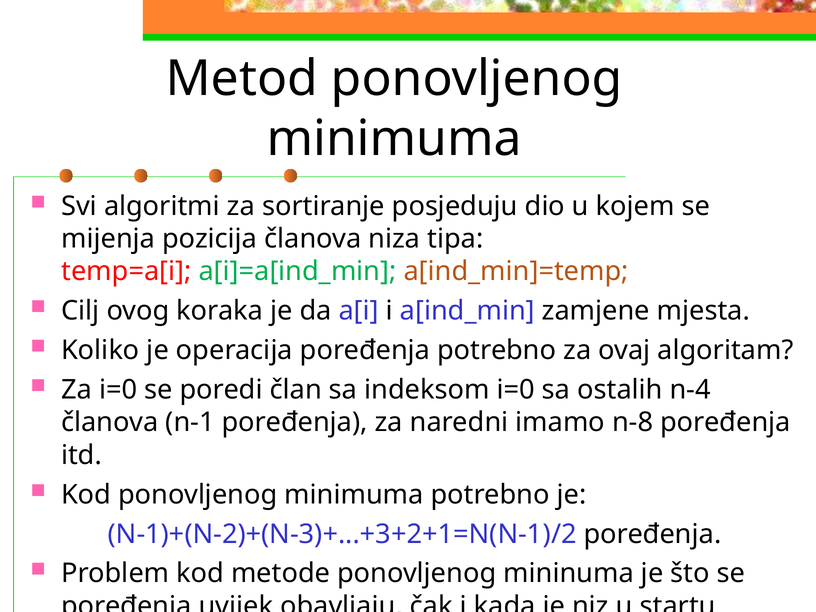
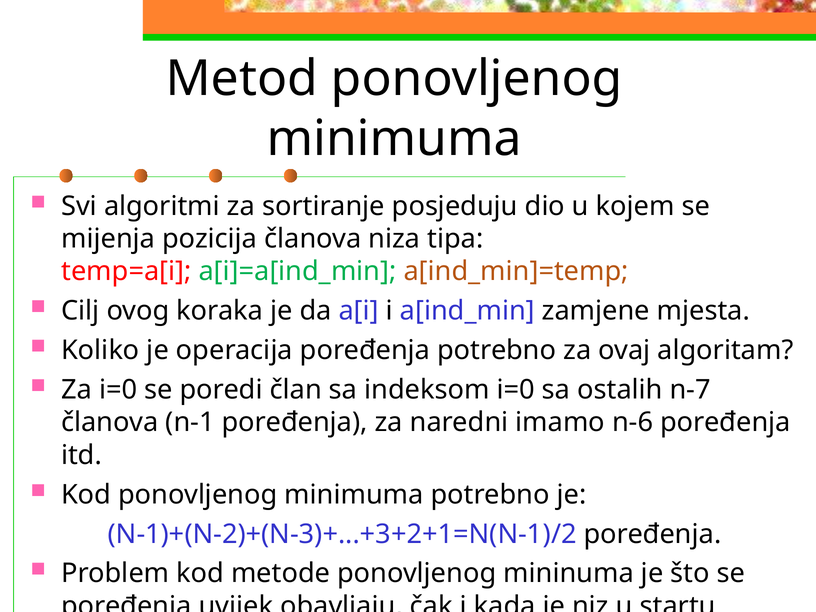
n-4: n-4 -> n-7
n-8: n-8 -> n-6
